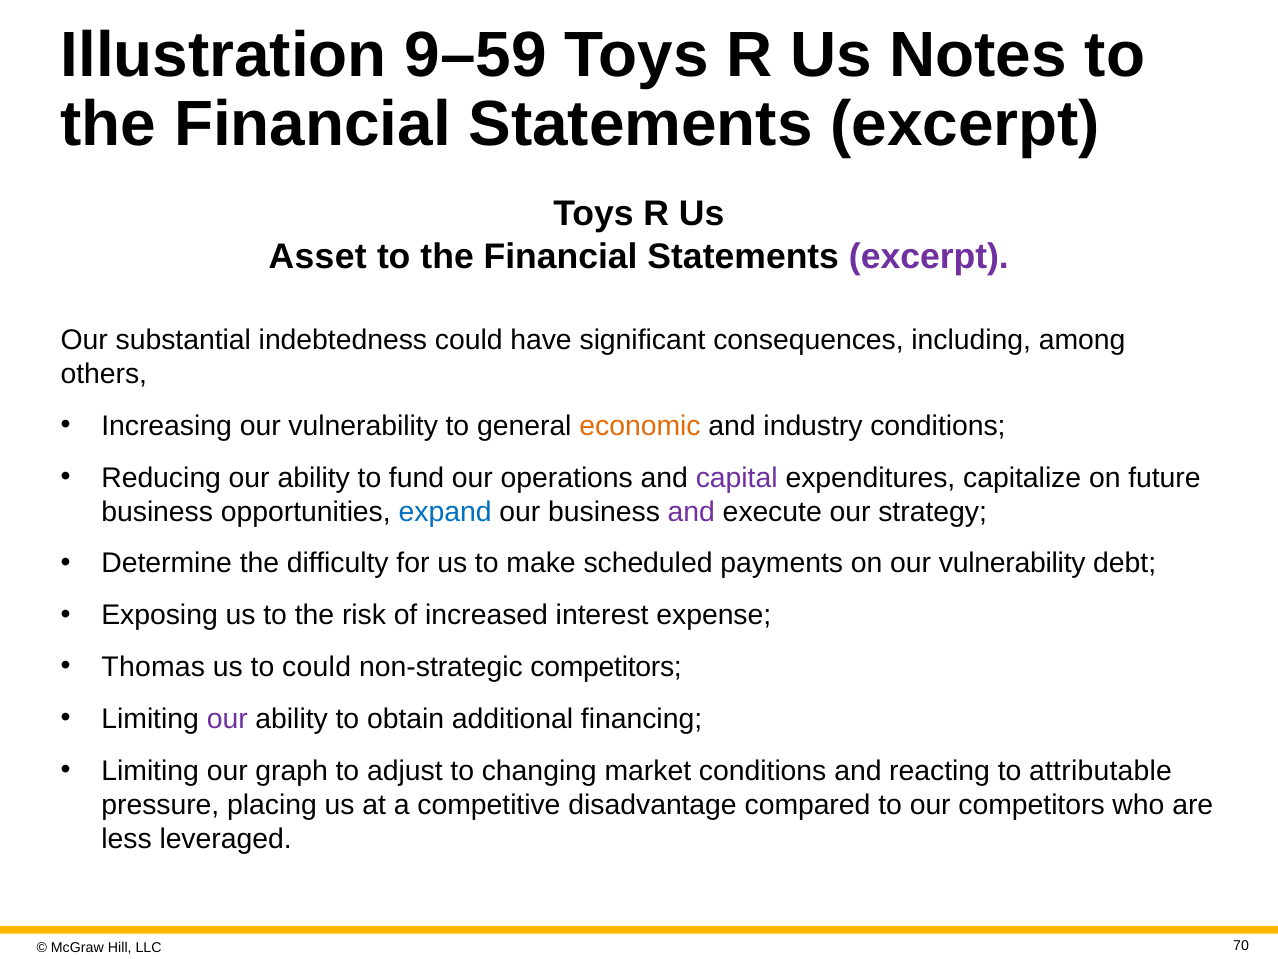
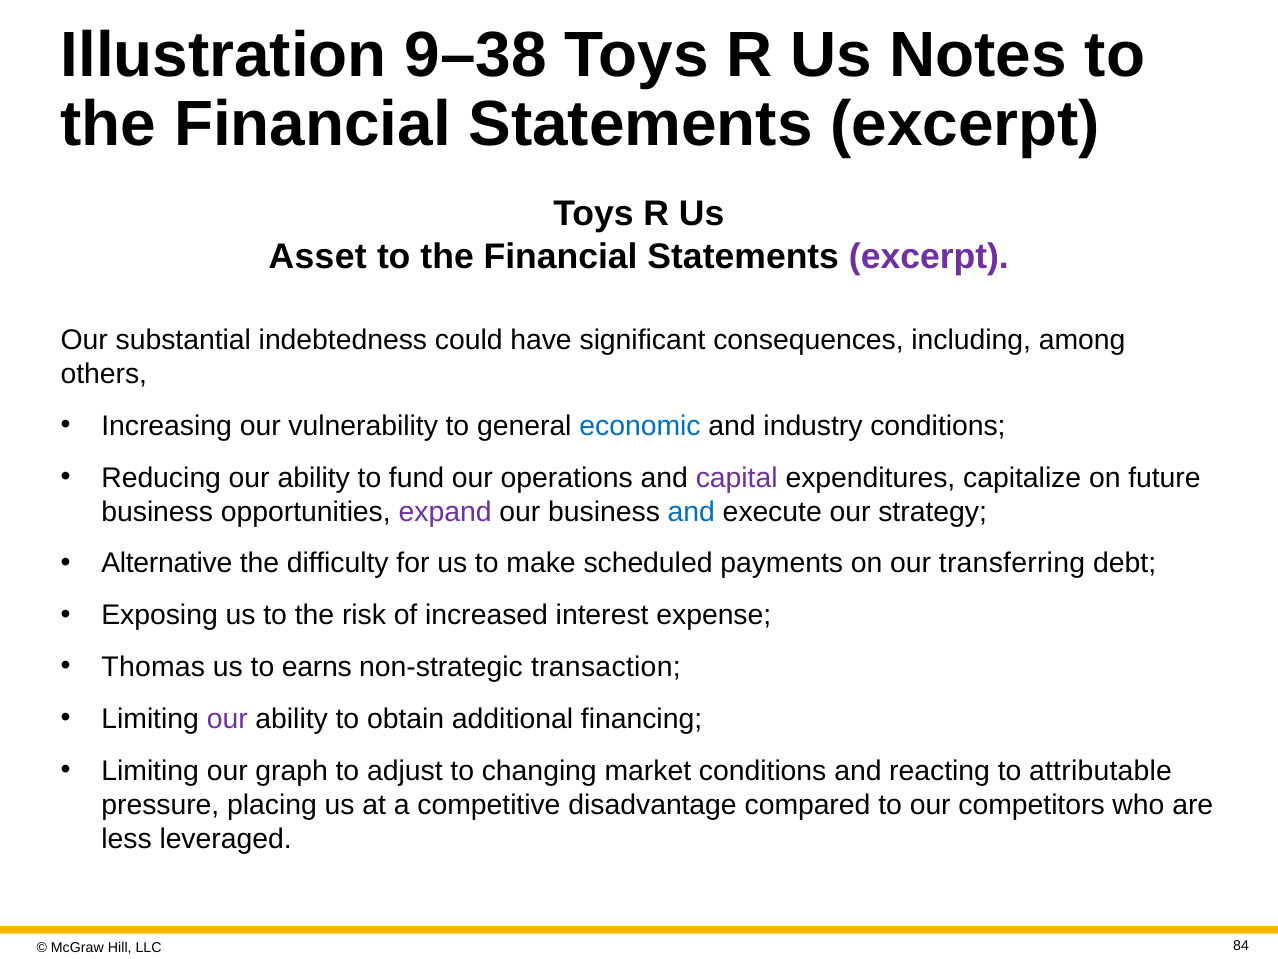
9–59: 9–59 -> 9–38
economic colour: orange -> blue
expand colour: blue -> purple
and at (691, 511) colour: purple -> blue
Determine: Determine -> Alternative
on our vulnerability: vulnerability -> transferring
to could: could -> earns
non-strategic competitors: competitors -> transaction
70: 70 -> 84
